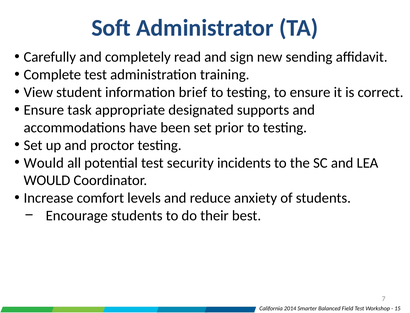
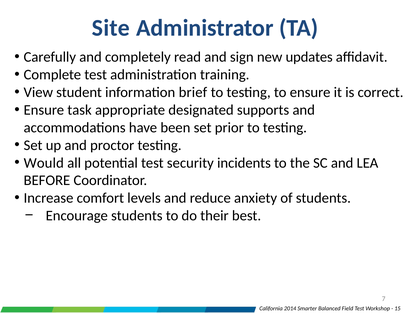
Soft: Soft -> Site
sending: sending -> updates
WOULD at (47, 180): WOULD -> BEFORE
